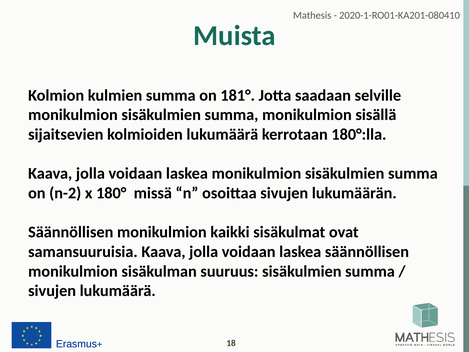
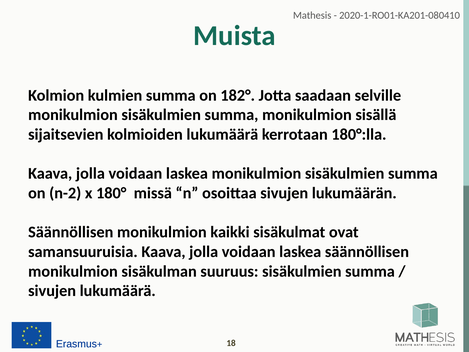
181°: 181° -> 182°
